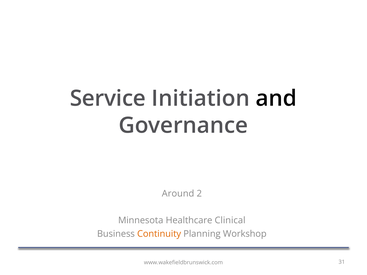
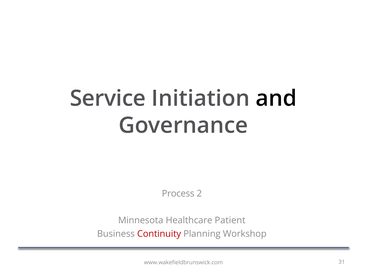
Around: Around -> Process
Clinical: Clinical -> Patient
Continuity colour: orange -> red
